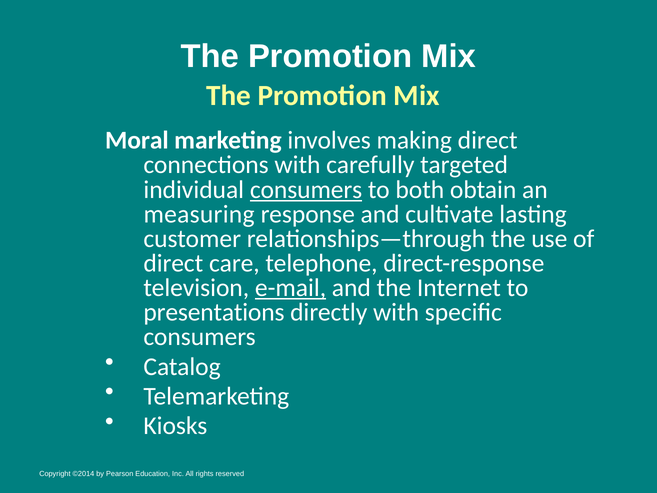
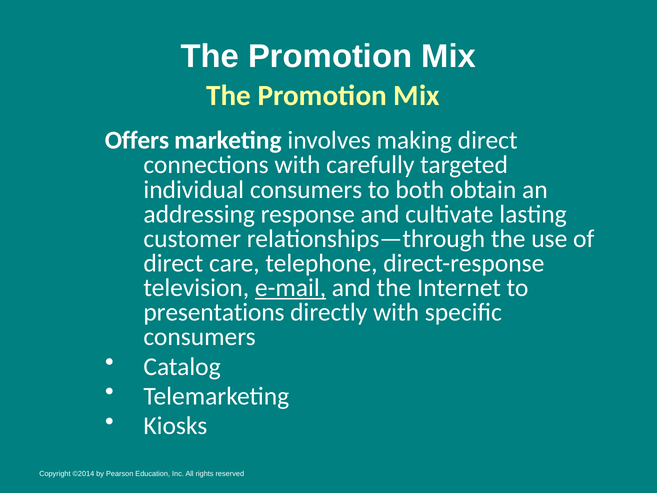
Moral: Moral -> Offers
consumers at (306, 189) underline: present -> none
measuring: measuring -> addressing
